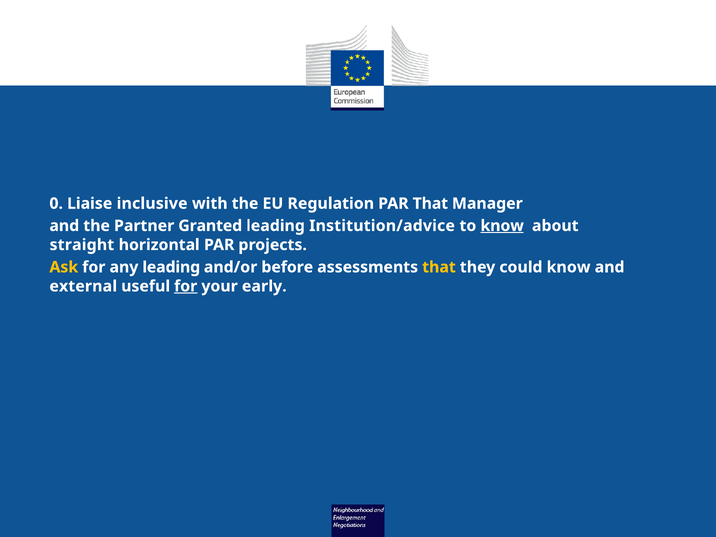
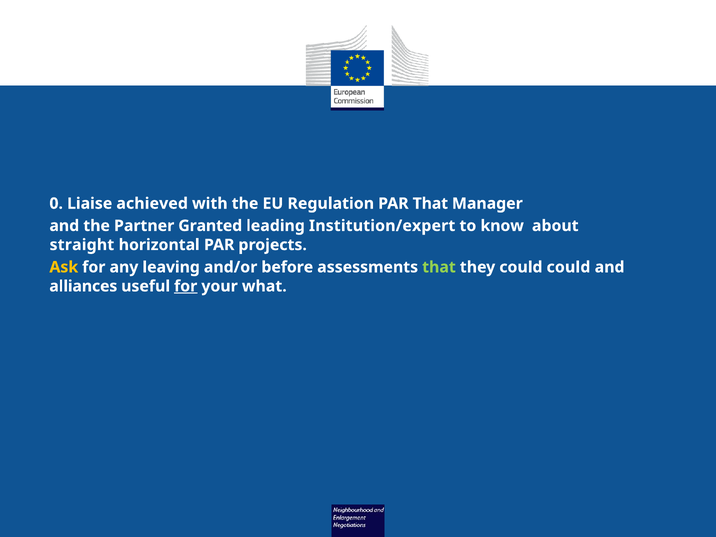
inclusive: inclusive -> achieved
Institution/advice: Institution/advice -> Institution/expert
know at (502, 226) underline: present -> none
any leading: leading -> leaving
that at (439, 267) colour: yellow -> light green
could know: know -> could
external: external -> alliances
early: early -> what
